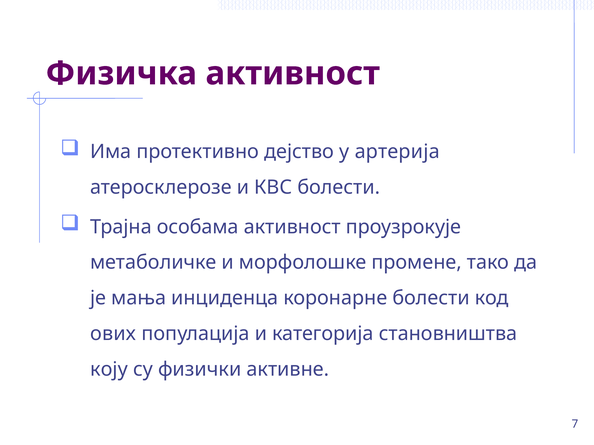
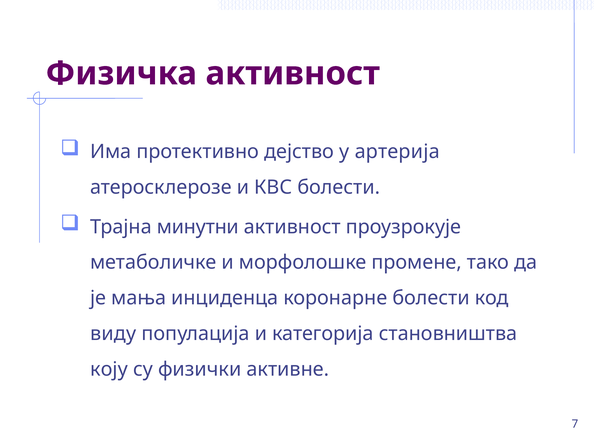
особама: особама -> минутни
ових: ових -> виду
